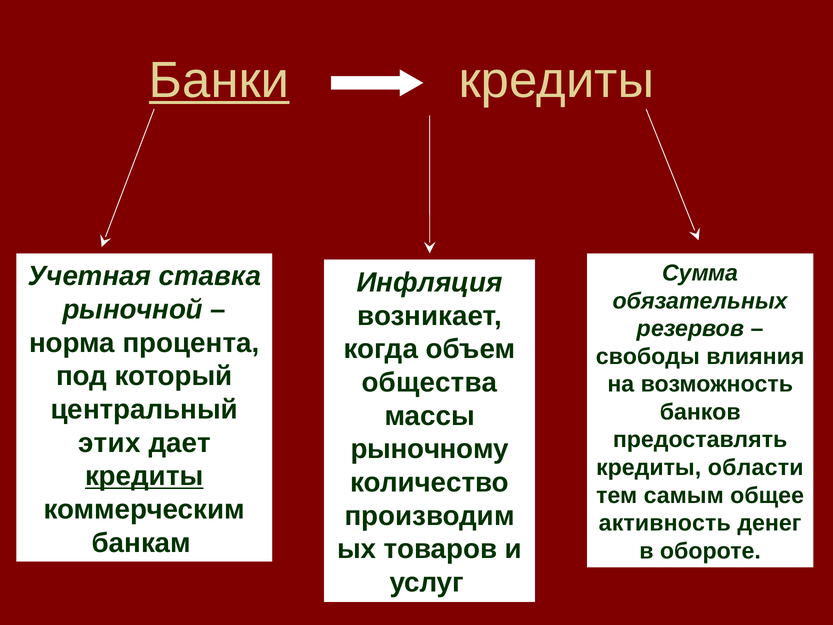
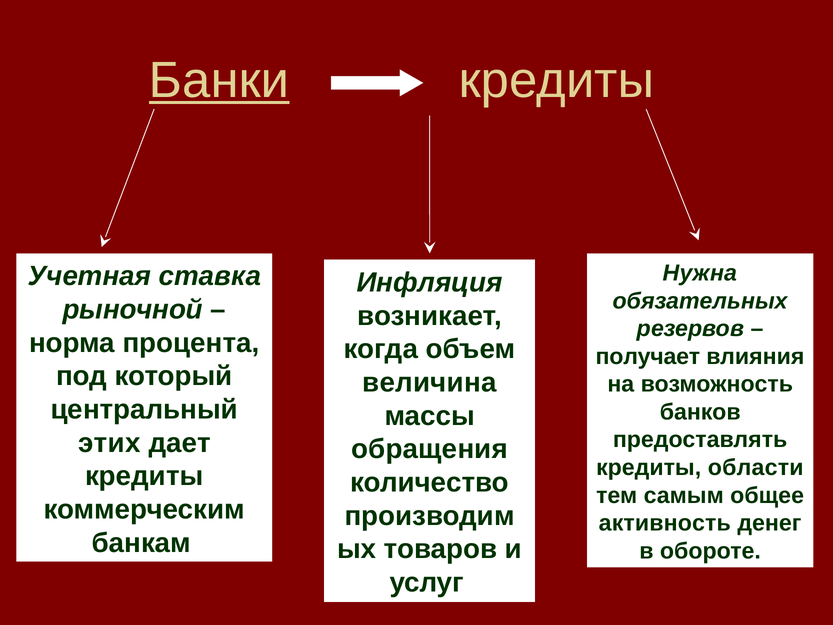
Сумма: Сумма -> Нужна
свободы: свободы -> получает
общества: общества -> величина
рыночному: рыночному -> обращения
кредиты at (144, 476) underline: present -> none
